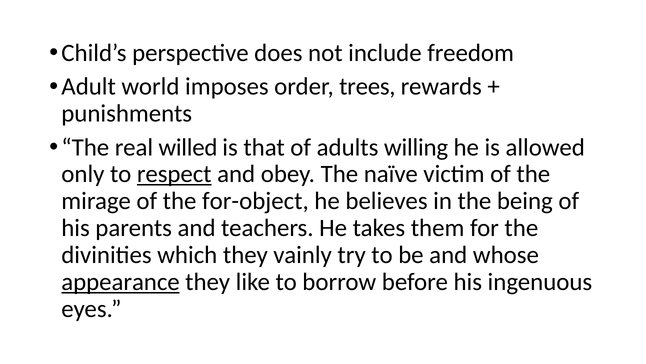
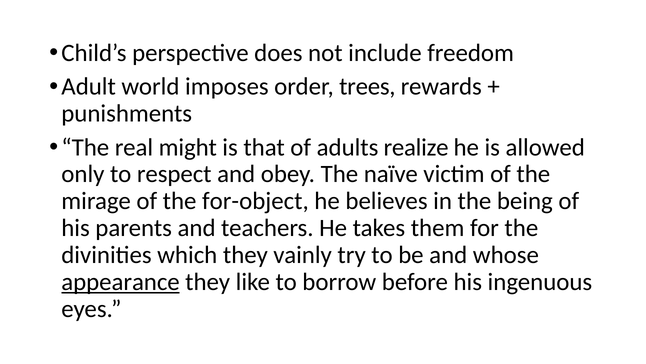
willed: willed -> might
willing: willing -> realize
respect underline: present -> none
